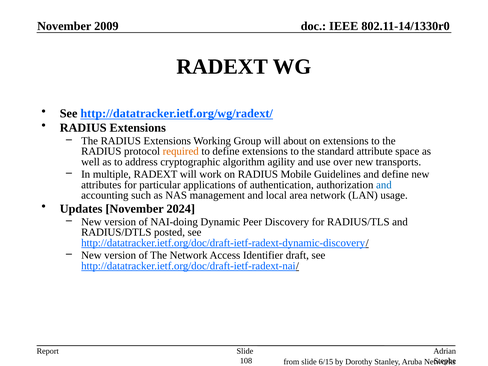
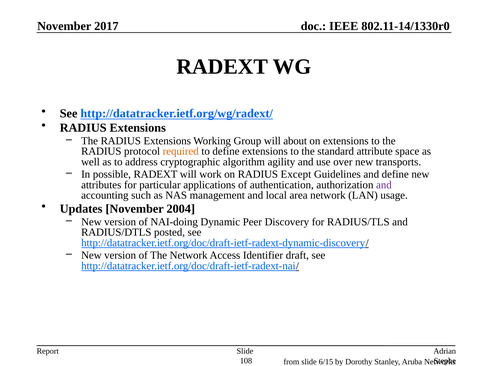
2009: 2009 -> 2017
multiple: multiple -> possible
Mobile: Mobile -> Except
and at (384, 185) colour: blue -> purple
2024: 2024 -> 2004
